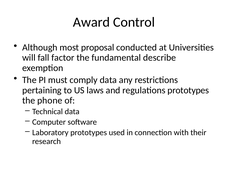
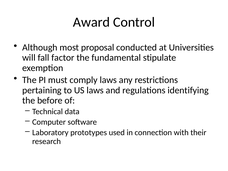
describe: describe -> stipulate
comply data: data -> laws
regulations prototypes: prototypes -> identifying
phone: phone -> before
